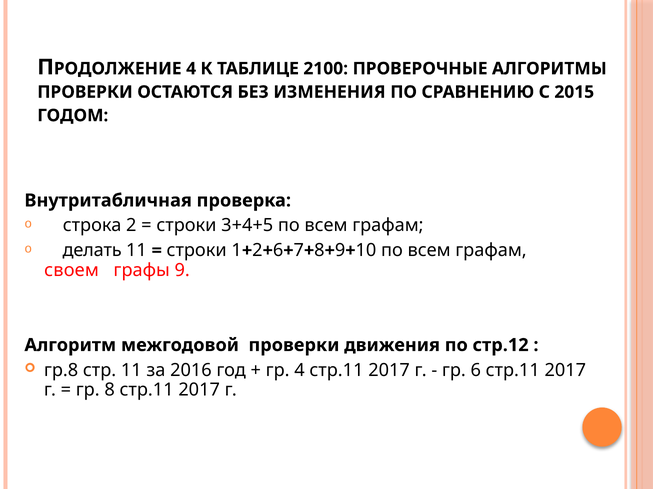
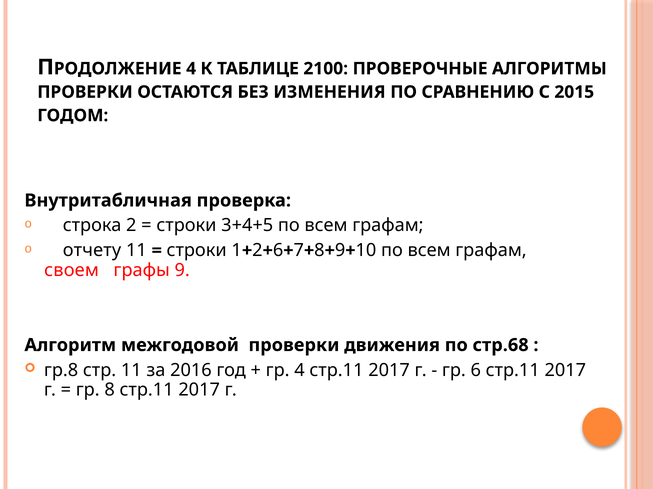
делать: делать -> отчету
стр.12: стр.12 -> стр.68
